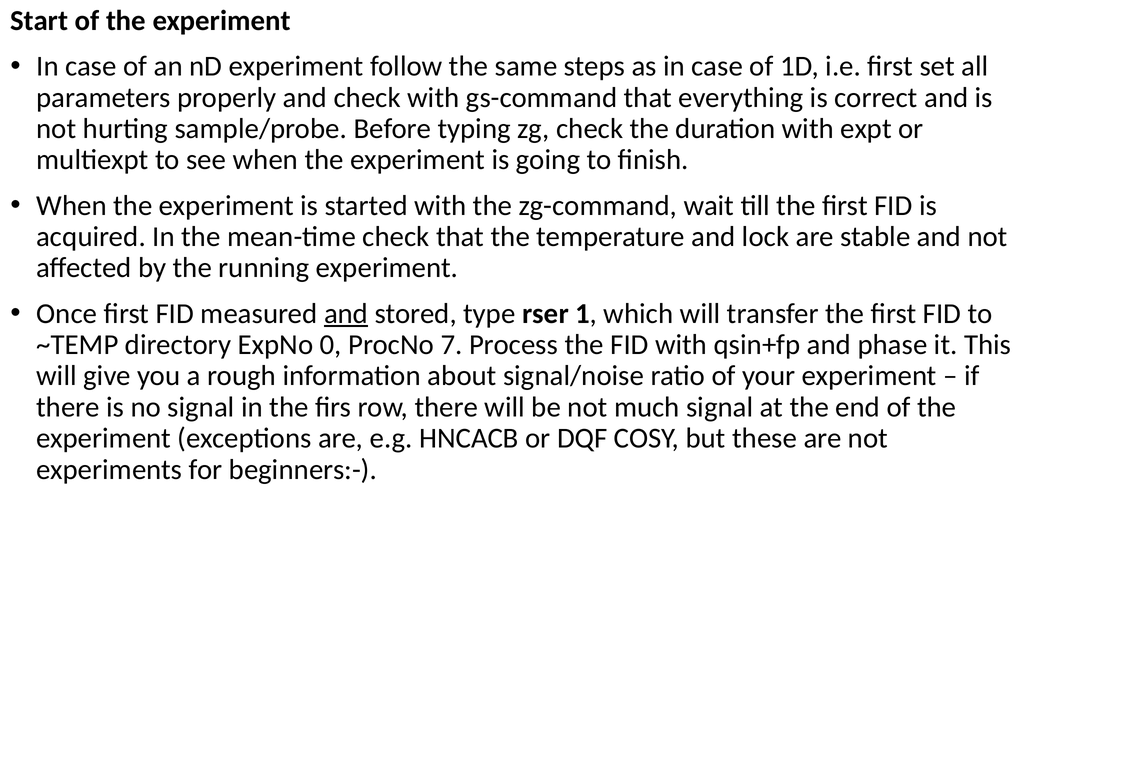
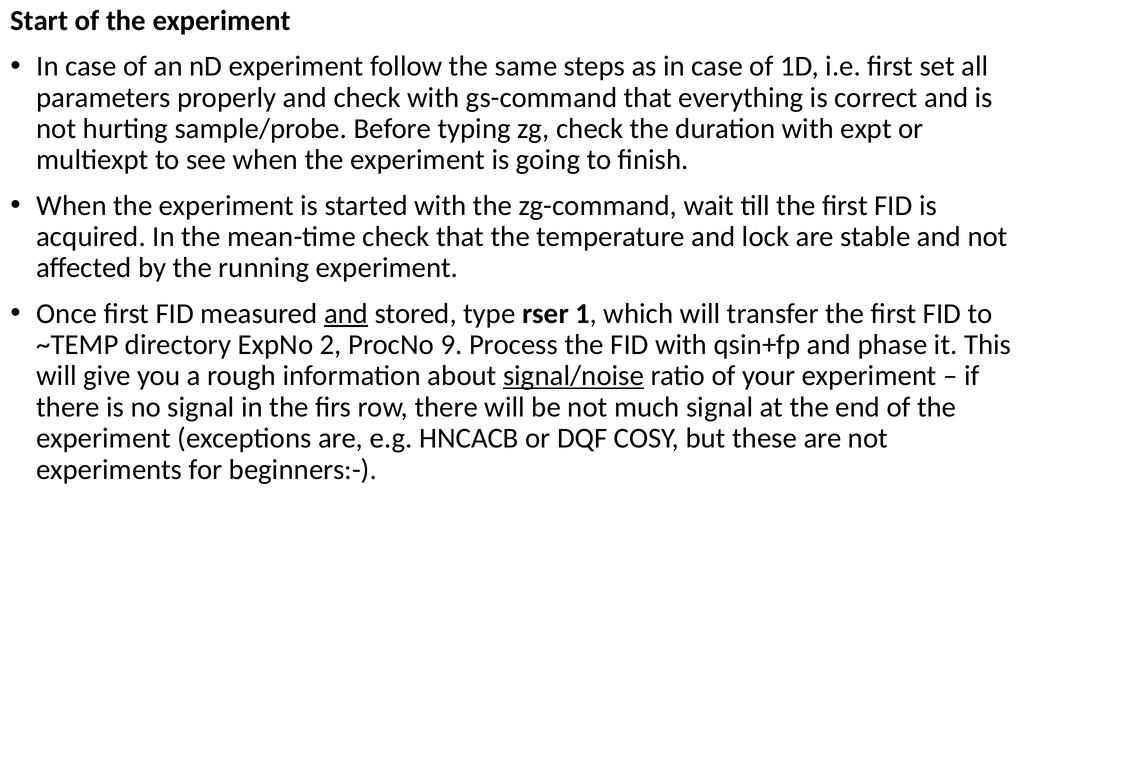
0: 0 -> 2
7: 7 -> 9
signal/noise underline: none -> present
